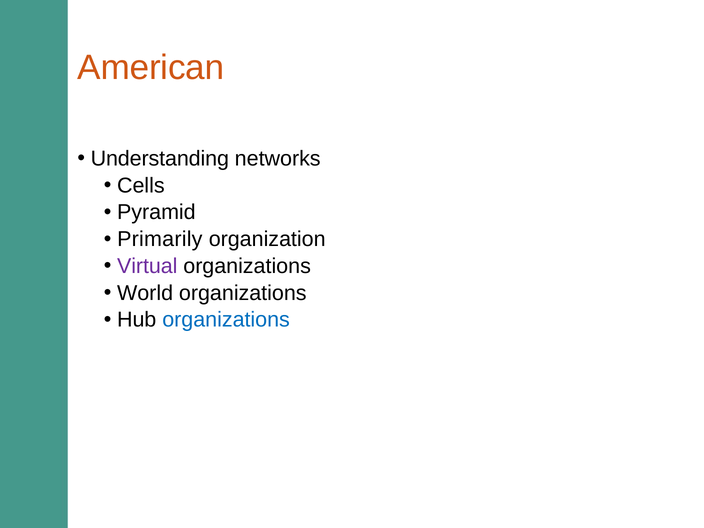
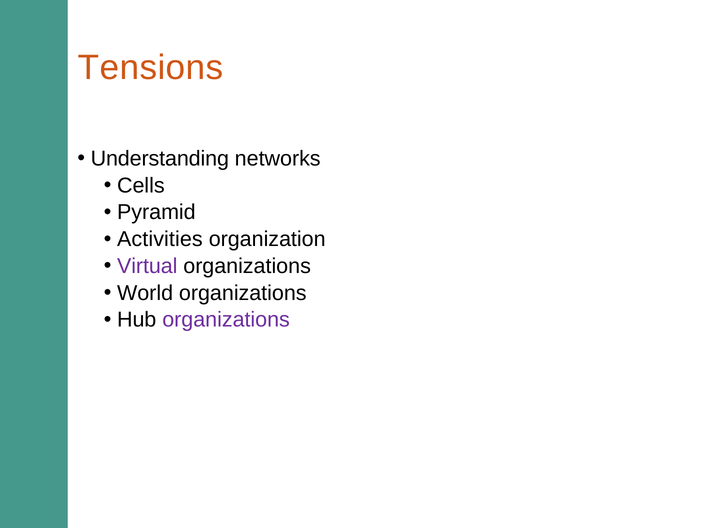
American: American -> Tensions
Primarily: Primarily -> Activities
organizations at (226, 320) colour: blue -> purple
